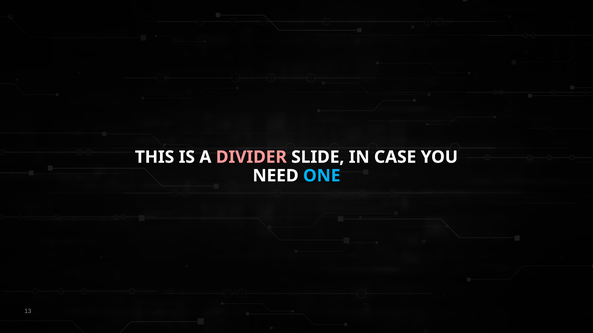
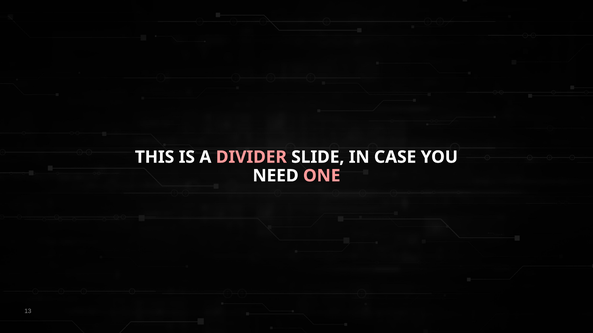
ONE colour: light blue -> pink
